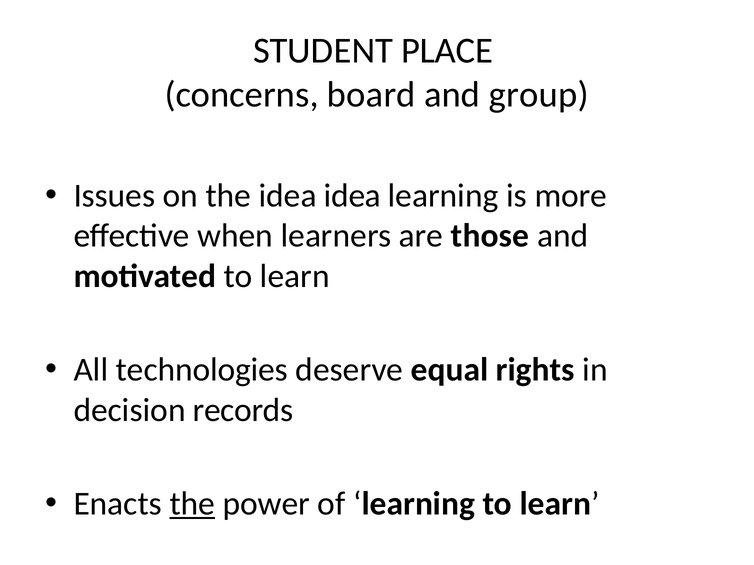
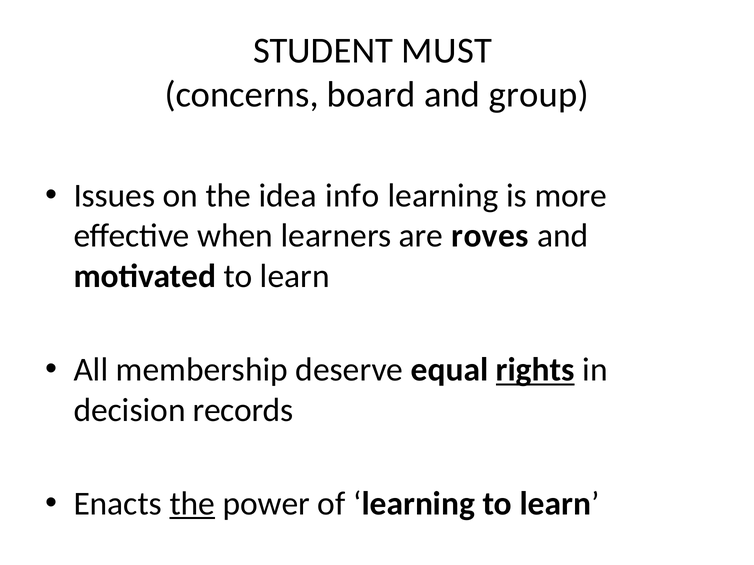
PLACE: PLACE -> MUST
idea idea: idea -> info
those: those -> roves
technologies: technologies -> membership
rights underline: none -> present
